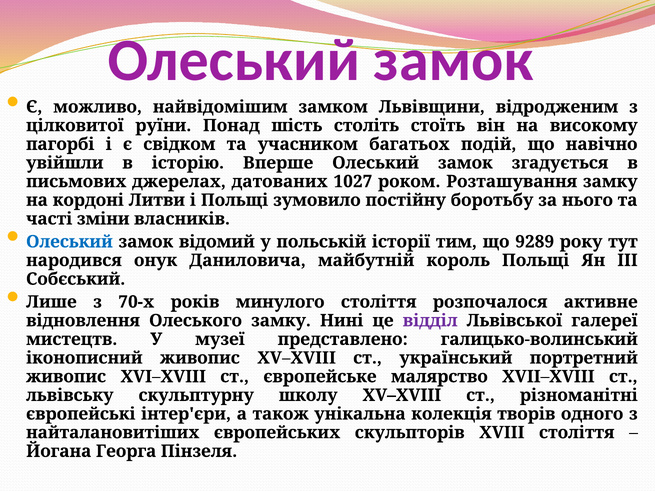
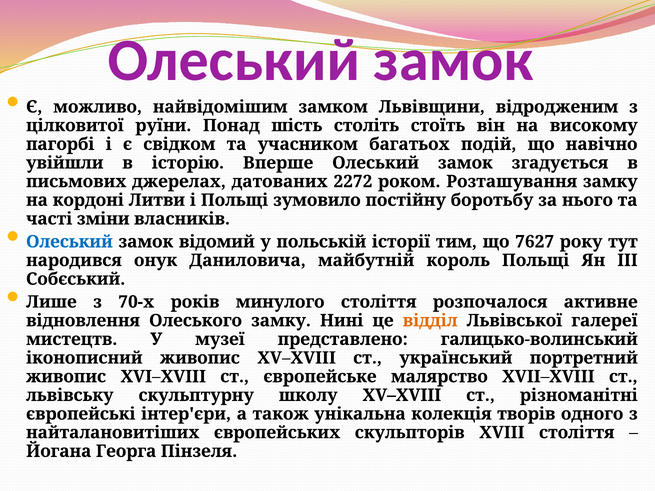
1027: 1027 -> 2272
9289: 9289 -> 7627
відділ colour: purple -> orange
